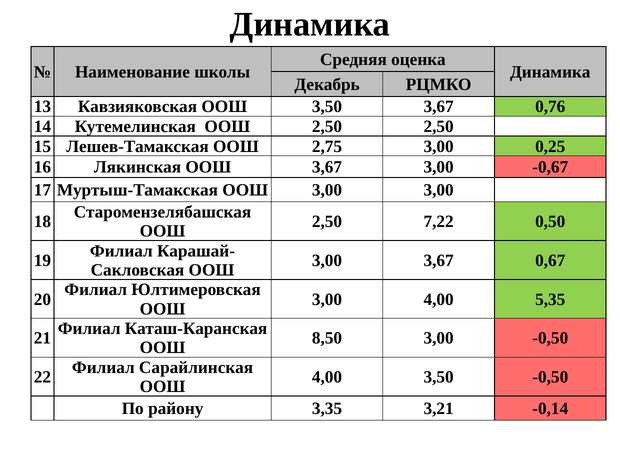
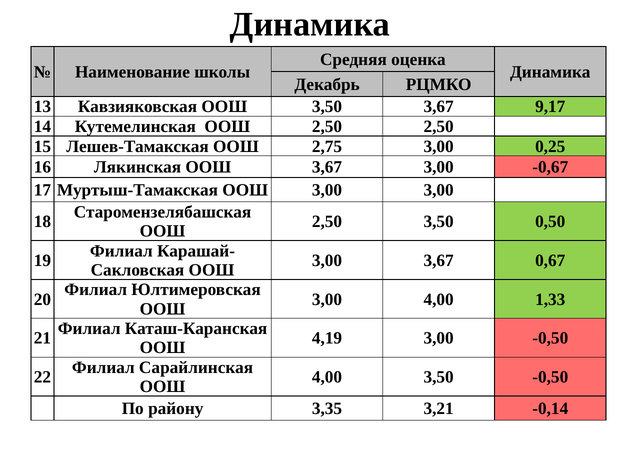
0,76: 0,76 -> 9,17
2,50 7,22: 7,22 -> 3,50
5,35: 5,35 -> 1,33
8,50: 8,50 -> 4,19
